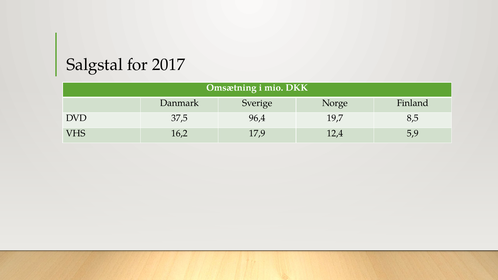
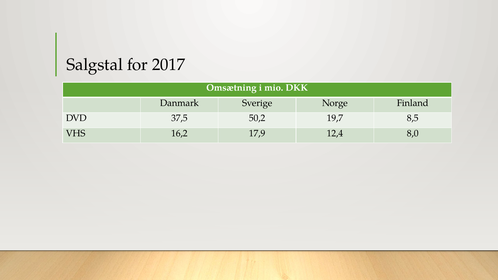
96,4: 96,4 -> 50,2
5,9: 5,9 -> 8,0
